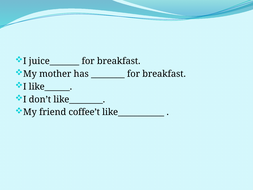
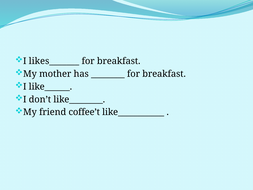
juice_______: juice_______ -> likes_______
